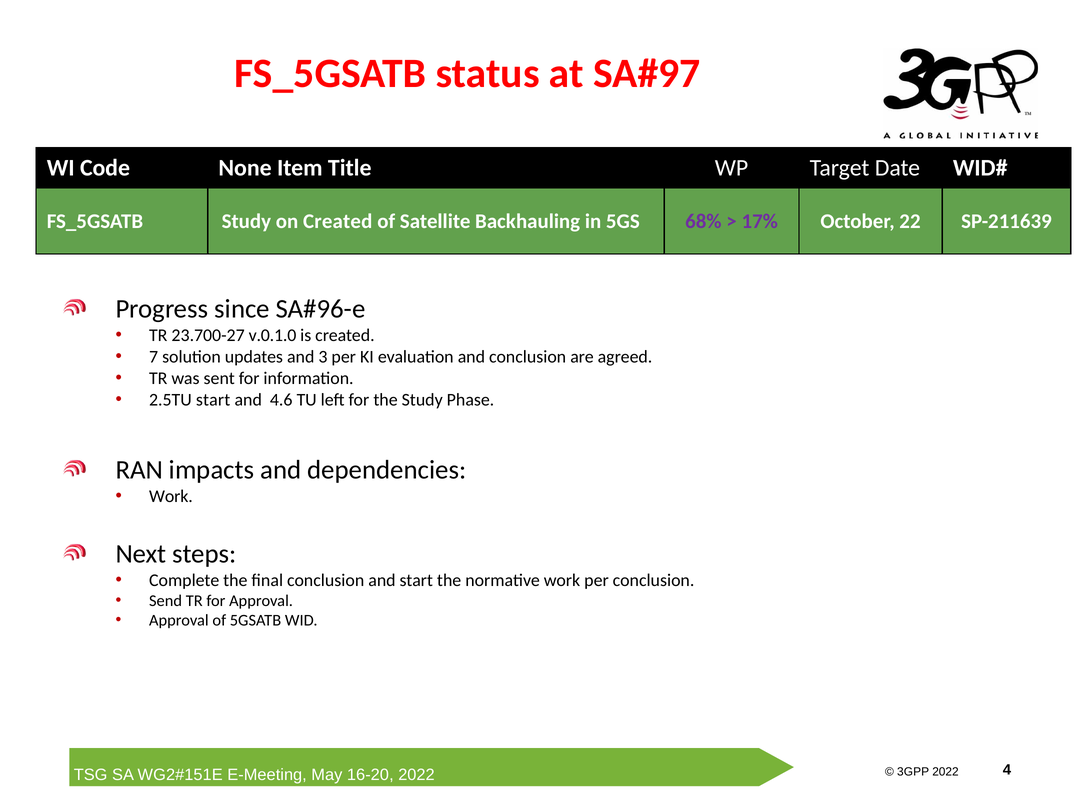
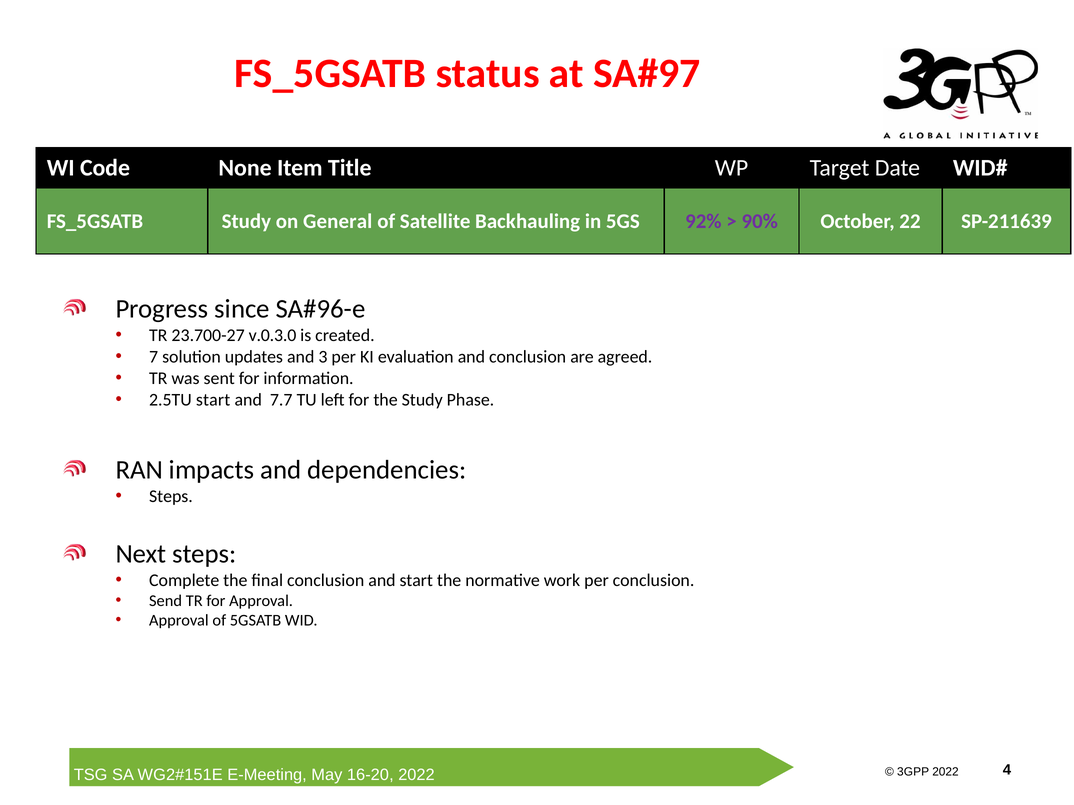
on Created: Created -> General
68%: 68% -> 92%
17%: 17% -> 90%
v.0.1.0: v.0.1.0 -> v.0.3.0
4.6: 4.6 -> 7.7
Work at (171, 497): Work -> Steps
